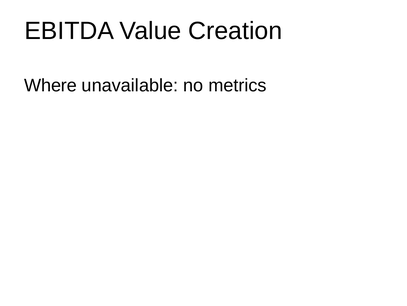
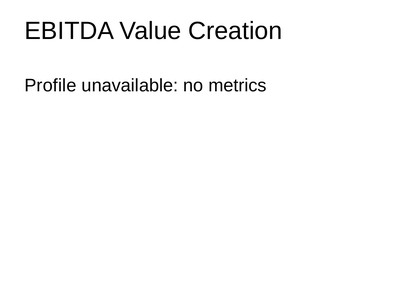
Where: Where -> Profile
